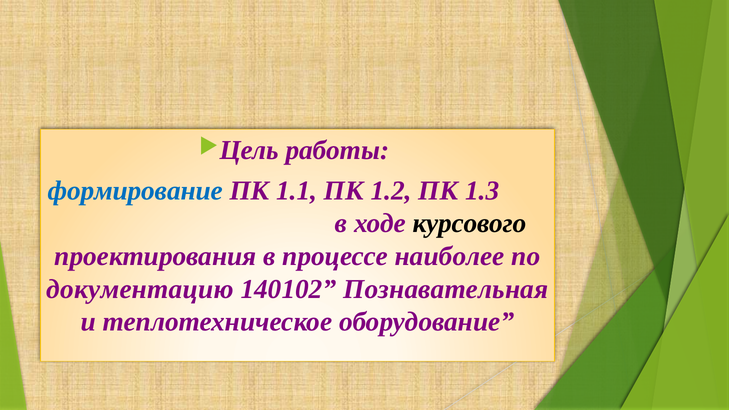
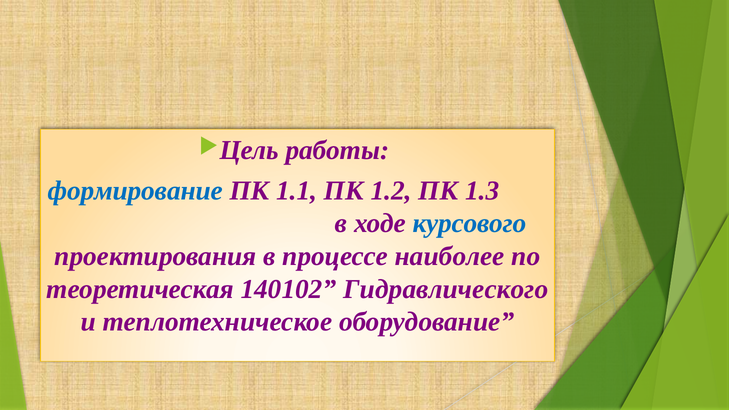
курсового colour: black -> blue
документацию: документацию -> теоретическая
Познавательная: Познавательная -> Гидравлического
